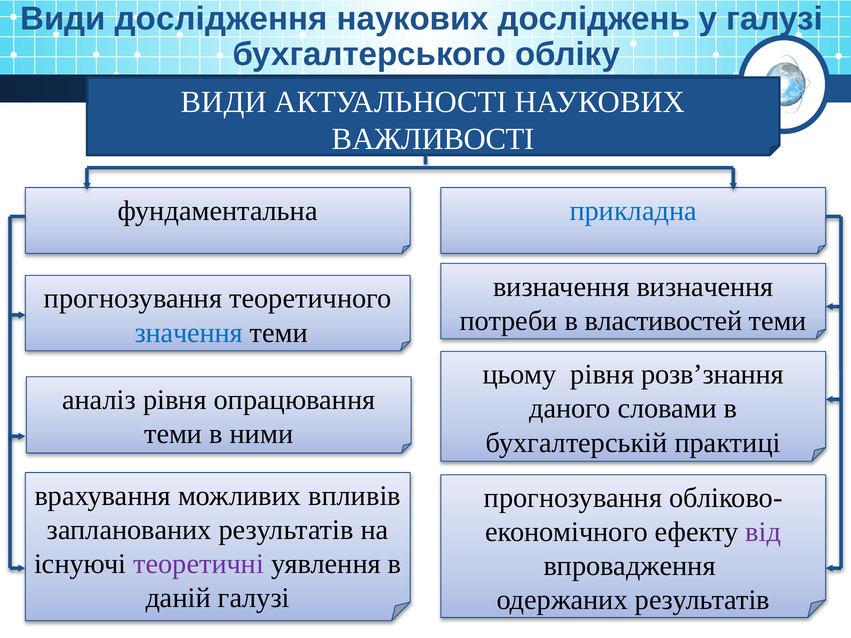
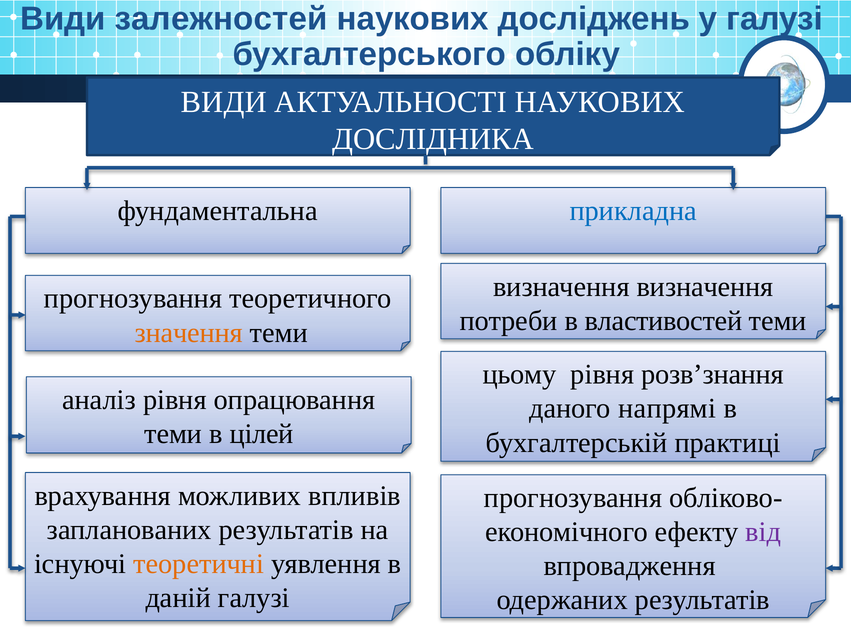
дослідження: дослідження -> залежностей
ВАЖЛИВОСТІ: ВАЖЛИВОСТІ -> ДОСЛІДНИКА
значення colour: blue -> orange
словами: словами -> напрямі
ними: ними -> цілей
теоретичні colour: purple -> orange
